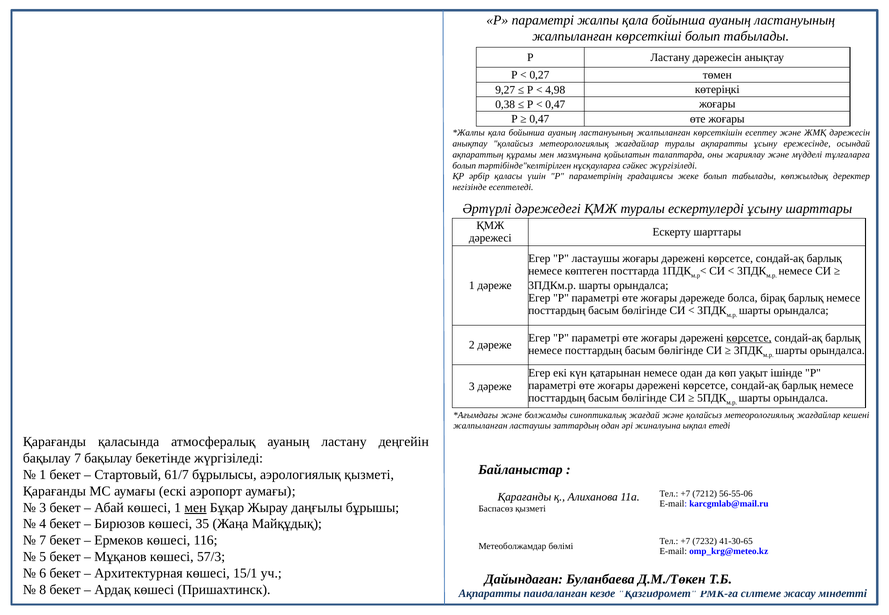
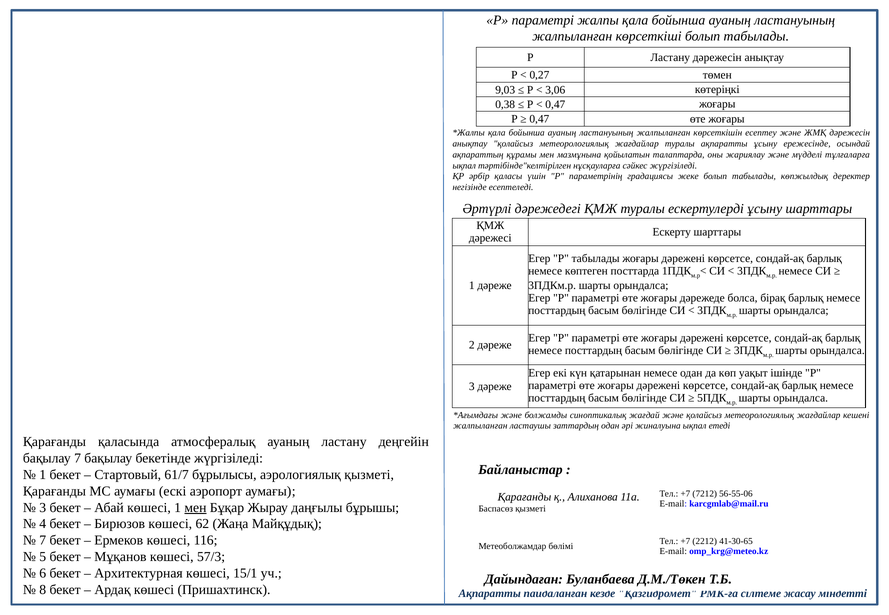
9,27: 9,27 -> 9,03
4,98: 4,98 -> 3,06
болып at (464, 166): болып -> ықпал
Р ластаушы: ластаушы -> табылады
көрсетсе at (749, 338) underline: present -> none
35: 35 -> 62
7232: 7232 -> 2212
